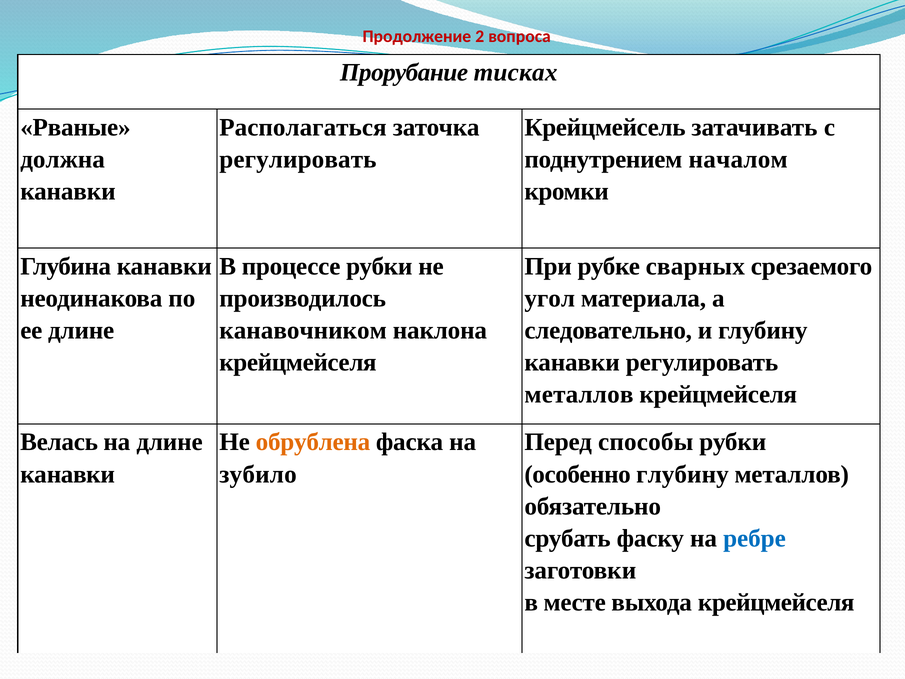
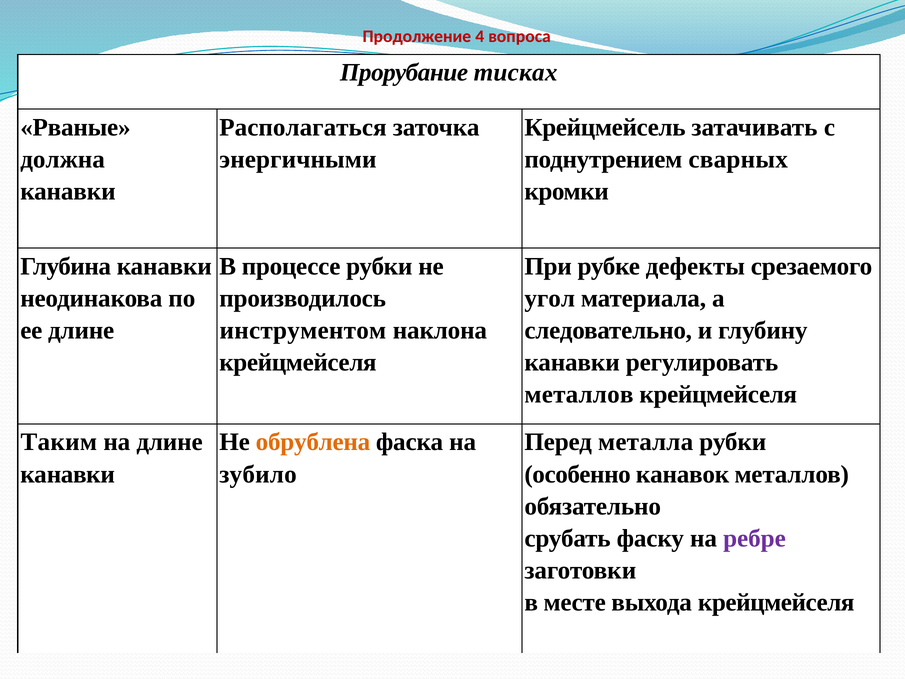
2: 2 -> 4
регулировать at (298, 160): регулировать -> энергичными
началом: началом -> сварных
сварных: сварных -> дефекты
канавочником: канавочником -> инструментом
Велась: Велась -> Таким
способы: способы -> металла
особенно глубину: глубину -> канавок
ребре colour: blue -> purple
